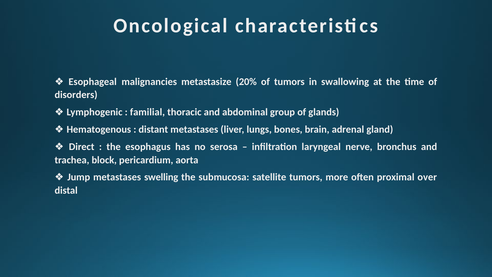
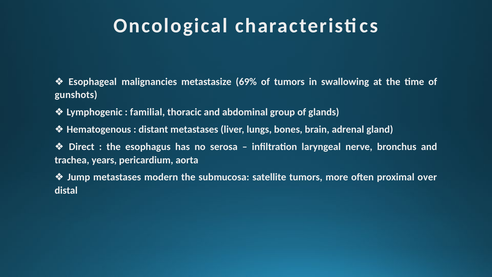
20%: 20% -> 69%
disorders: disorders -> gunshots
block: block -> years
swelling: swelling -> modern
